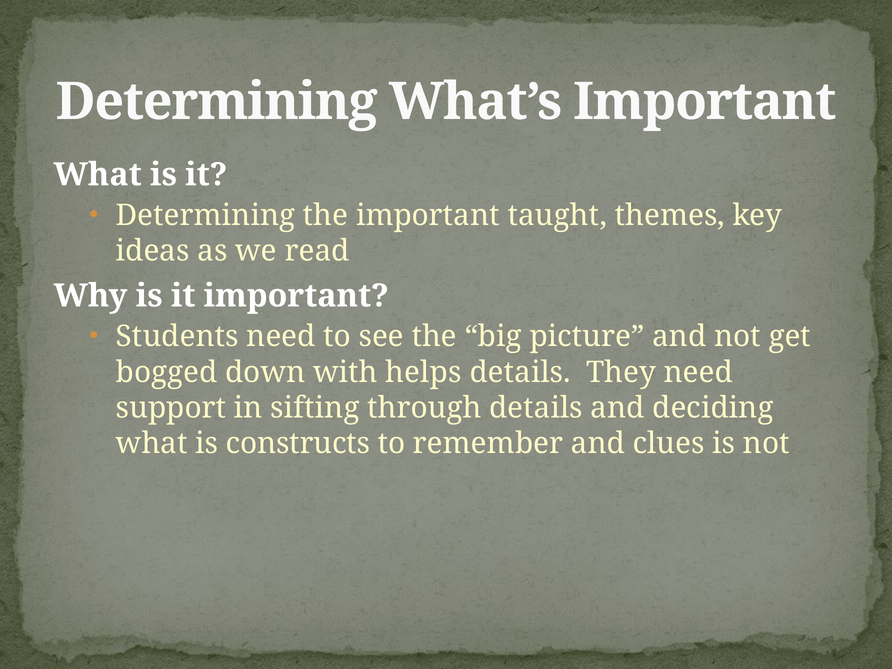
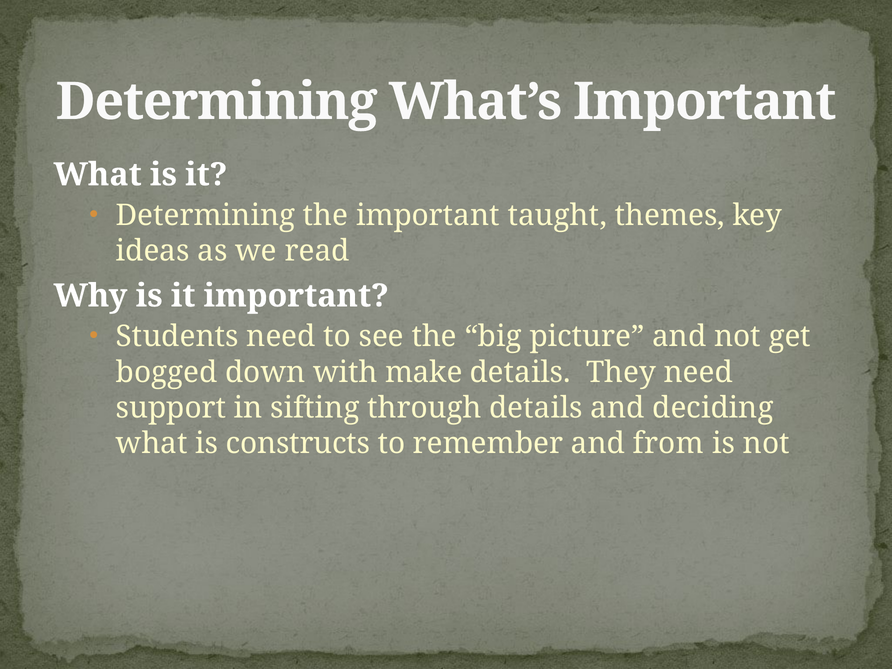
helps: helps -> make
clues: clues -> from
